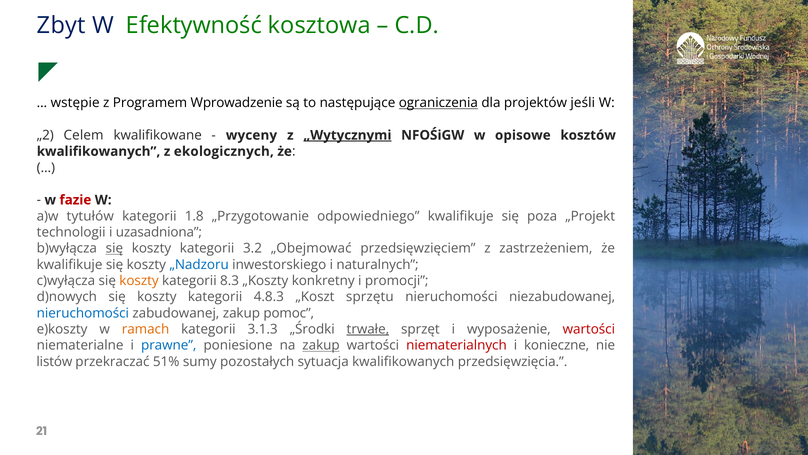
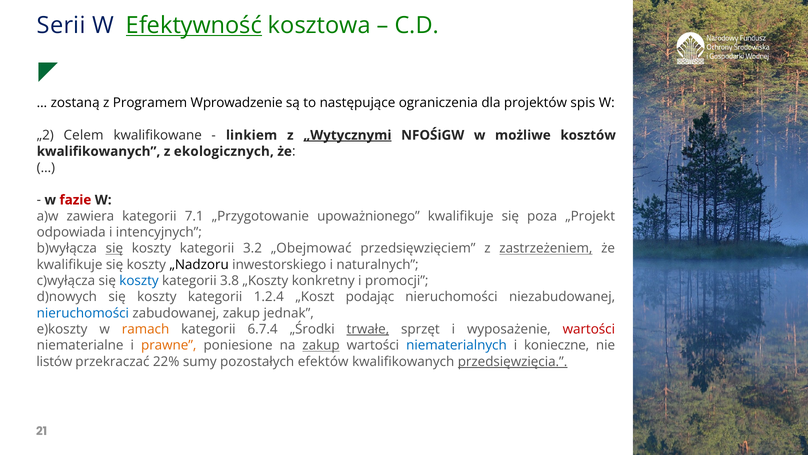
Zbyt: Zbyt -> Serii
Efektywność underline: none -> present
wstępie: wstępie -> zostaną
ograniczenia underline: present -> none
jeśli: jeśli -> spis
wyceny: wyceny -> linkiem
opisowe: opisowe -> możliwe
tytułów: tytułów -> zawiera
1.8: 1.8 -> 7.1
odpowiedniego: odpowiedniego -> upoważnionego
technologii: technologii -> odpowiada
uzasadniona: uzasadniona -> intencyjnych
zastrzeżeniem underline: none -> present
„Nadzoru colour: blue -> black
koszty at (139, 280) colour: orange -> blue
8.3: 8.3 -> 3.8
4.8.3: 4.8.3 -> 1.2.4
sprzętu: sprzętu -> podając
pomoc: pomoc -> jednak
3.1.3: 3.1.3 -> 6.7.4
prawne colour: blue -> orange
niematerialnych colour: red -> blue
51%: 51% -> 22%
sytuacja: sytuacja -> efektów
przedsięwzięcia underline: none -> present
